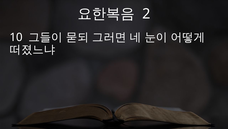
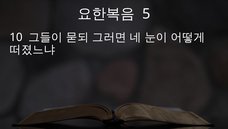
2: 2 -> 5
